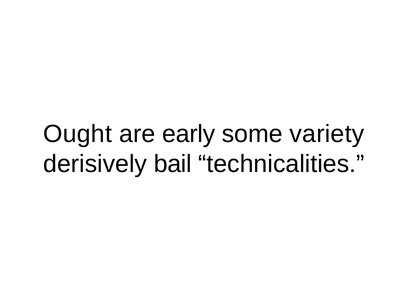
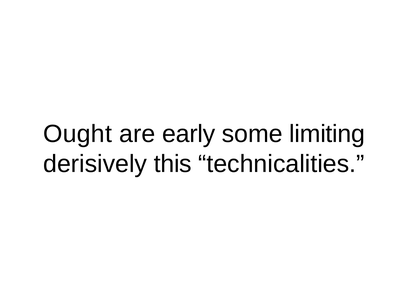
variety: variety -> limiting
bail: bail -> this
